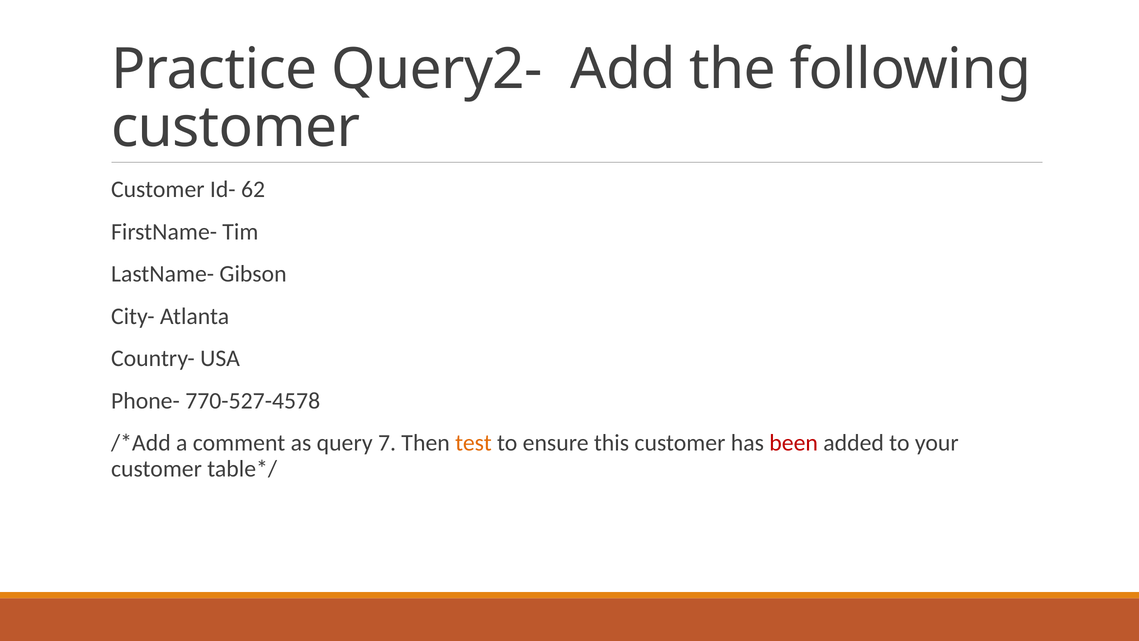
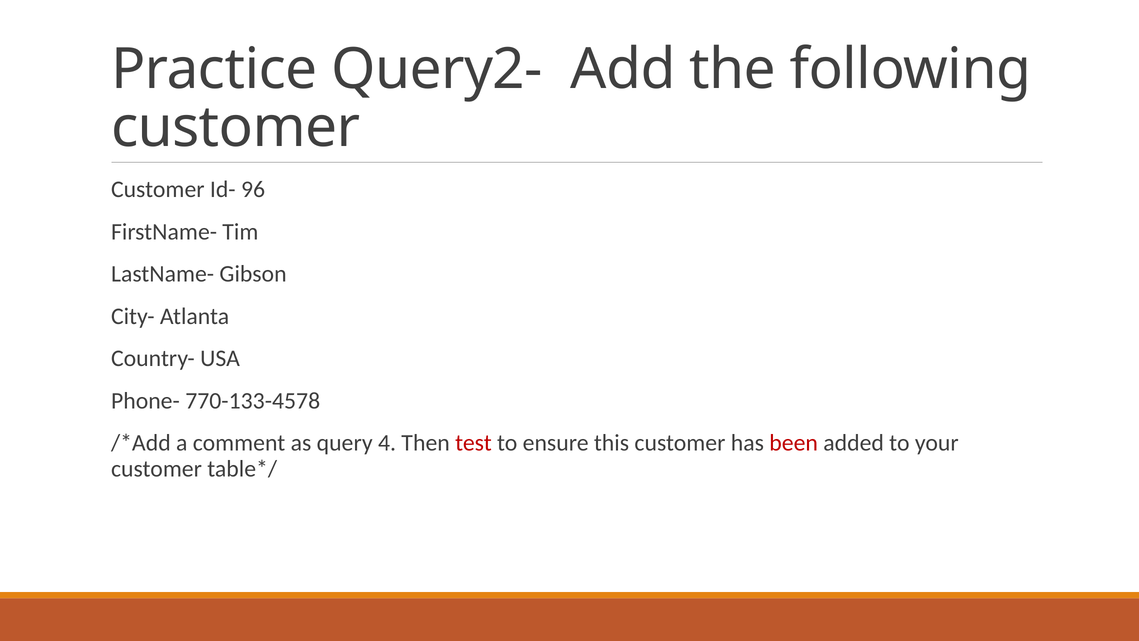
62: 62 -> 96
770-527-4578: 770-527-4578 -> 770-133-4578
7: 7 -> 4
test colour: orange -> red
